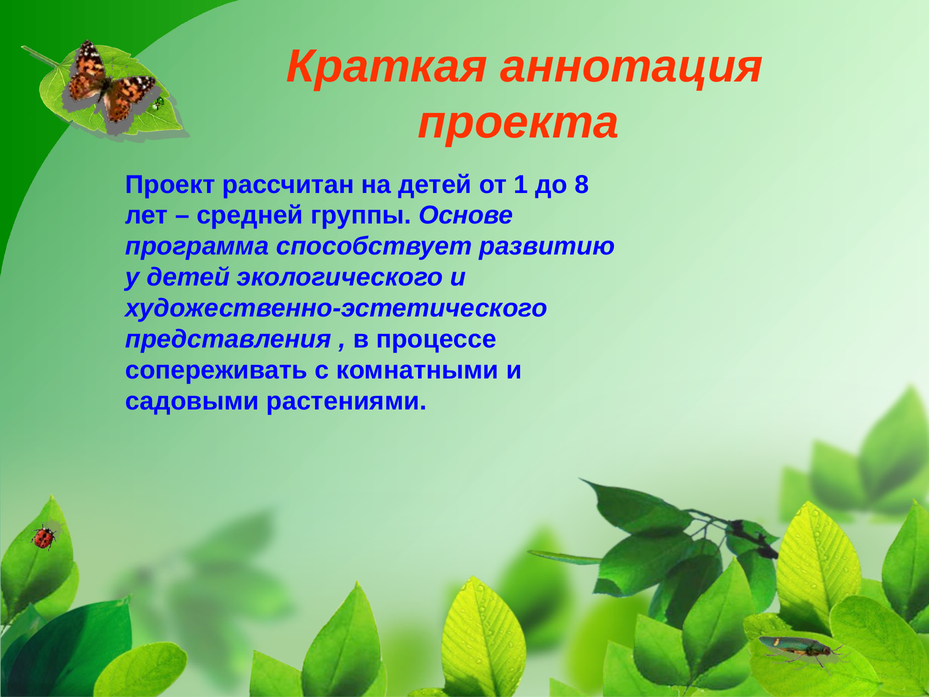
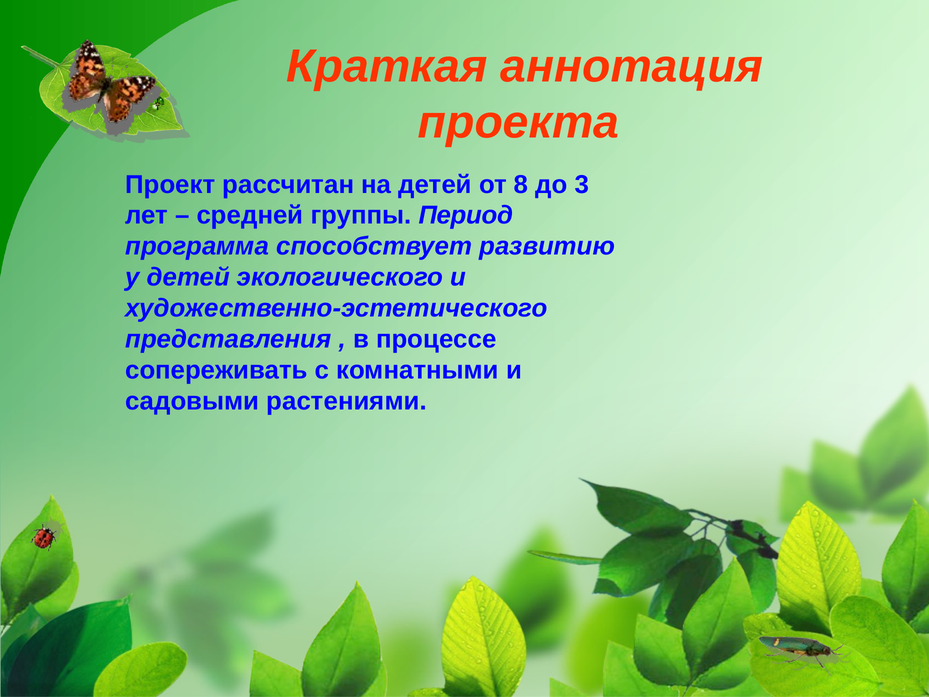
1: 1 -> 8
8: 8 -> 3
Основе: Основе -> Период
